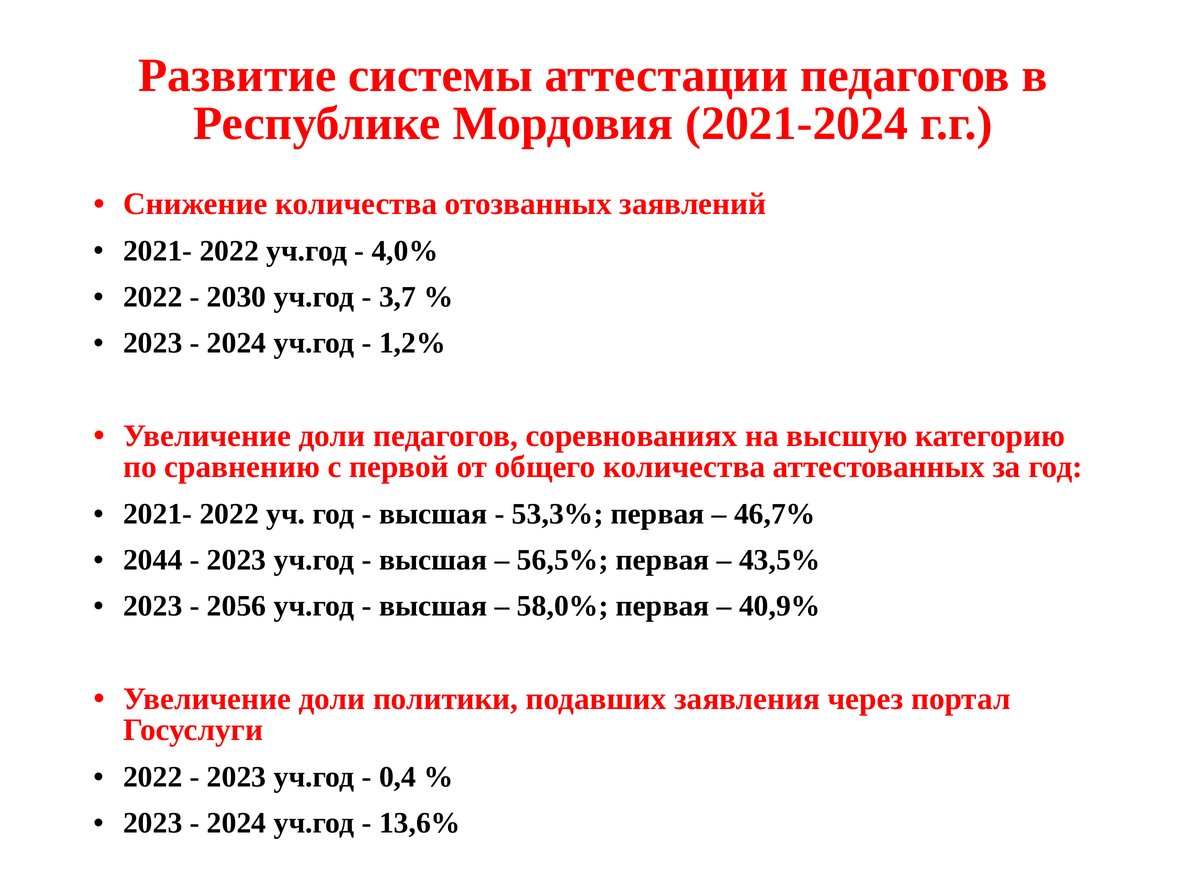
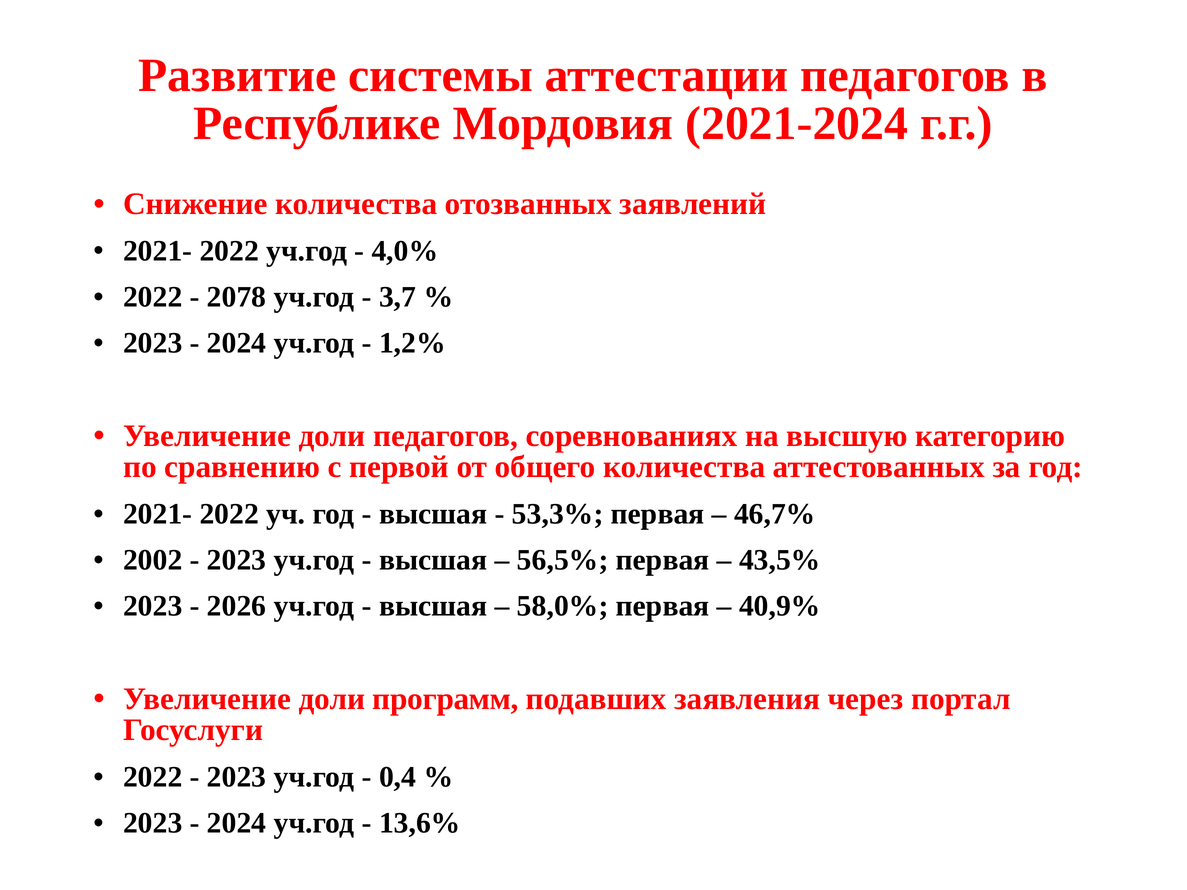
2030: 2030 -> 2078
2044: 2044 -> 2002
2056: 2056 -> 2026
политики: политики -> программ
